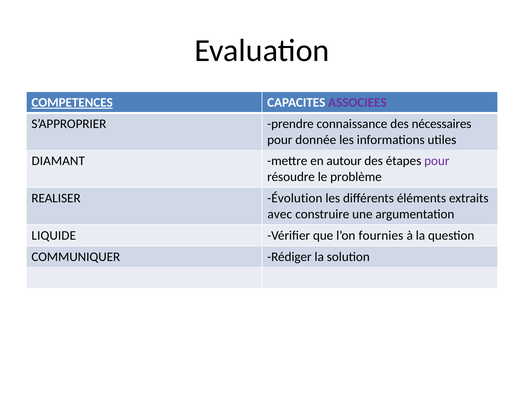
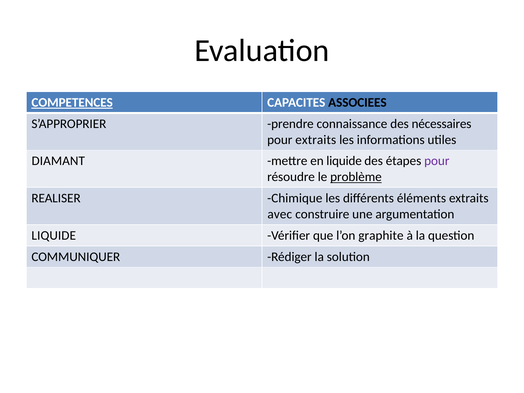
ASSOCIEES colour: purple -> black
pour donnée: donnée -> extraits
en autour: autour -> liquide
problème underline: none -> present
Évolution: Évolution -> Chimique
fournies: fournies -> graphite
